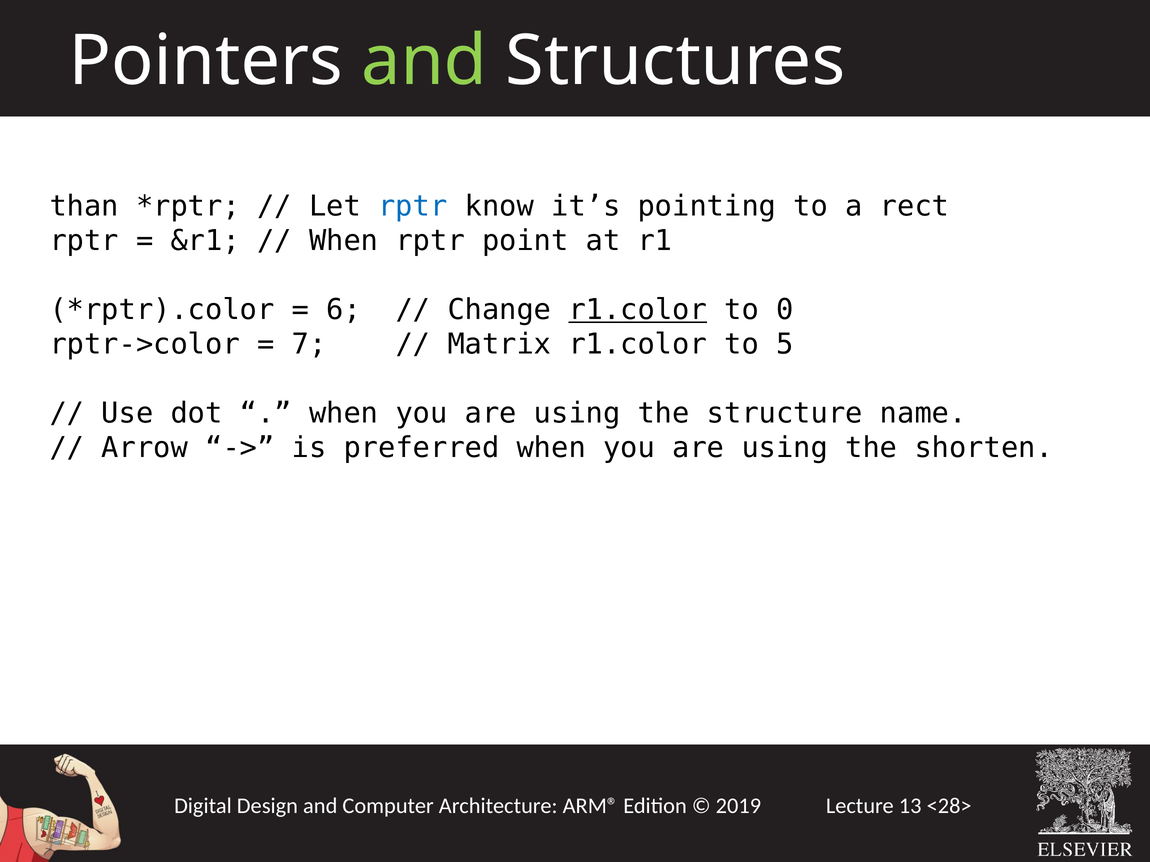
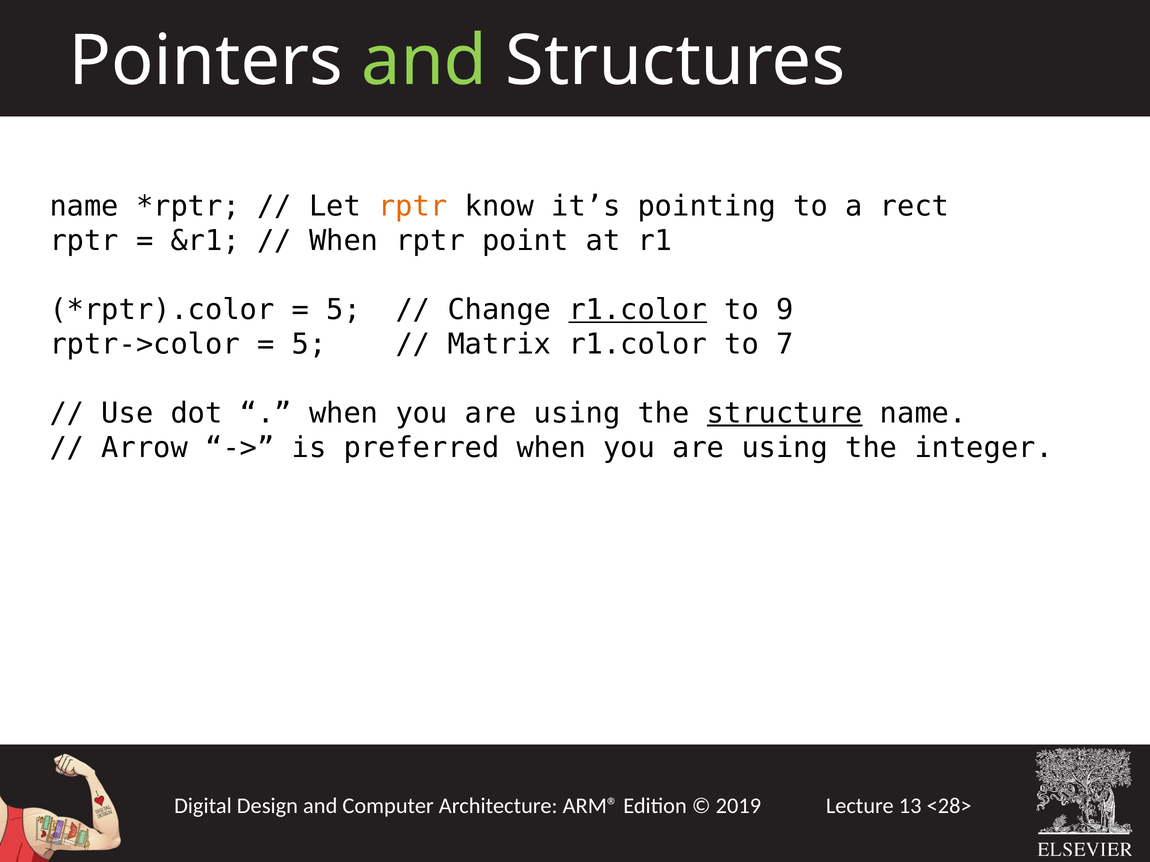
than at (84, 206): than -> name
rptr at (413, 206) colour: blue -> orange
6 at (344, 310): 6 -> 5
0: 0 -> 9
7 at (309, 344): 7 -> 5
5: 5 -> 7
structure underline: none -> present
shorten: shorten -> integer
